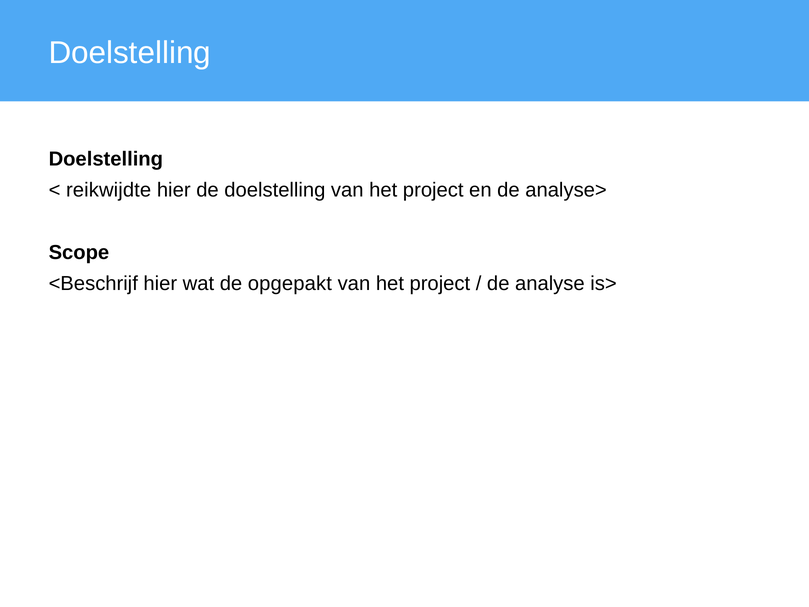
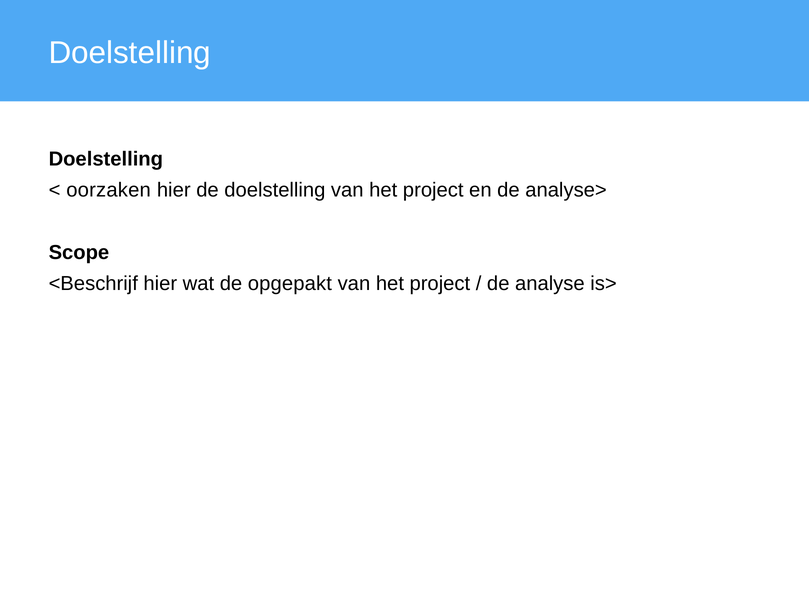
reikwijdte: reikwijdte -> oorzaken
